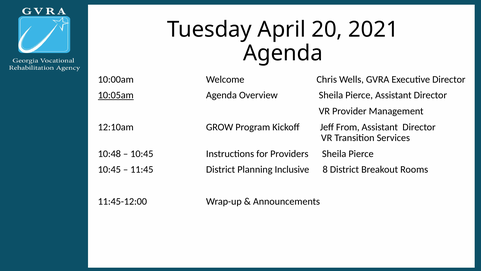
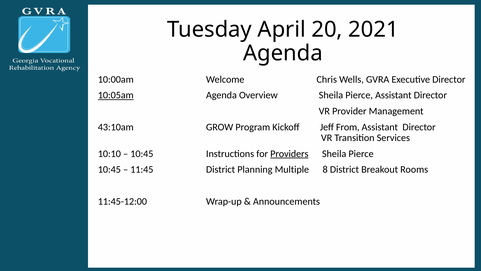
12:10am: 12:10am -> 43:10am
10:48: 10:48 -> 10:10
Providers underline: none -> present
Inclusive: Inclusive -> Multiple
